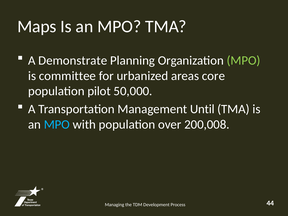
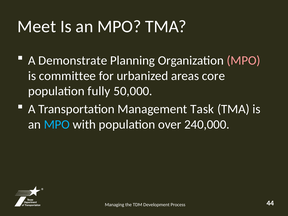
Maps: Maps -> Meet
MPO at (244, 60) colour: light green -> pink
pilot: pilot -> fully
Until: Until -> Task
200,008: 200,008 -> 240,000
